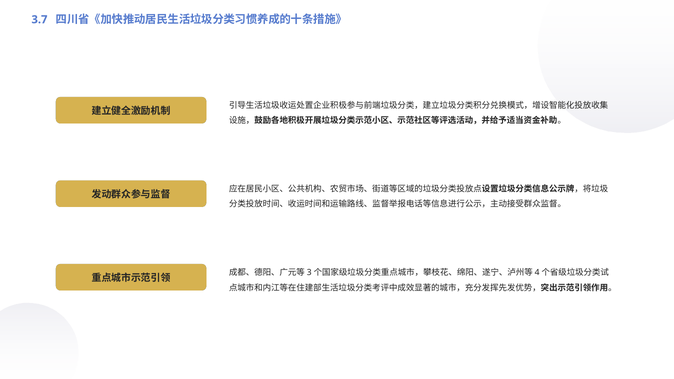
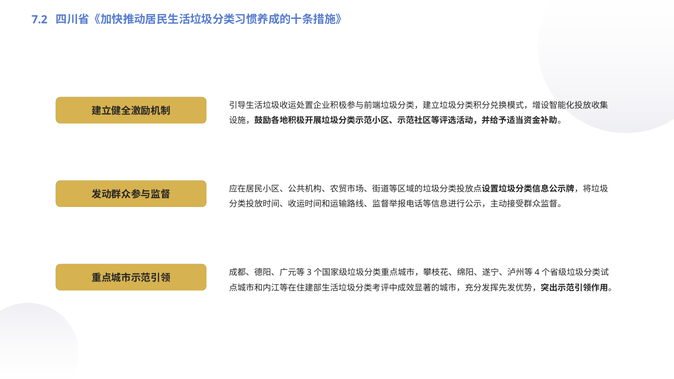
3.7: 3.7 -> 7.2
